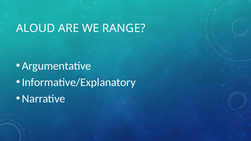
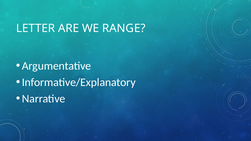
ALOUD: ALOUD -> LETTER
